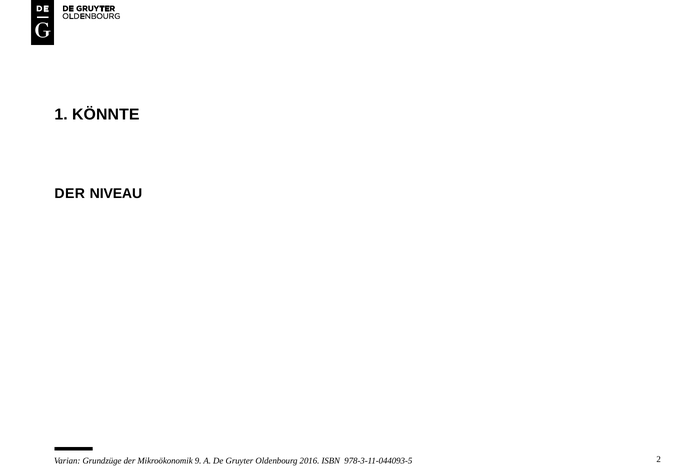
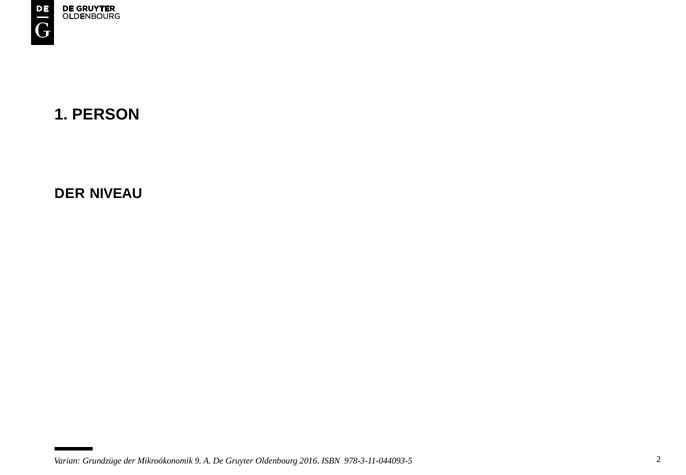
KÖNNTE: KÖNNTE -> PERSON
